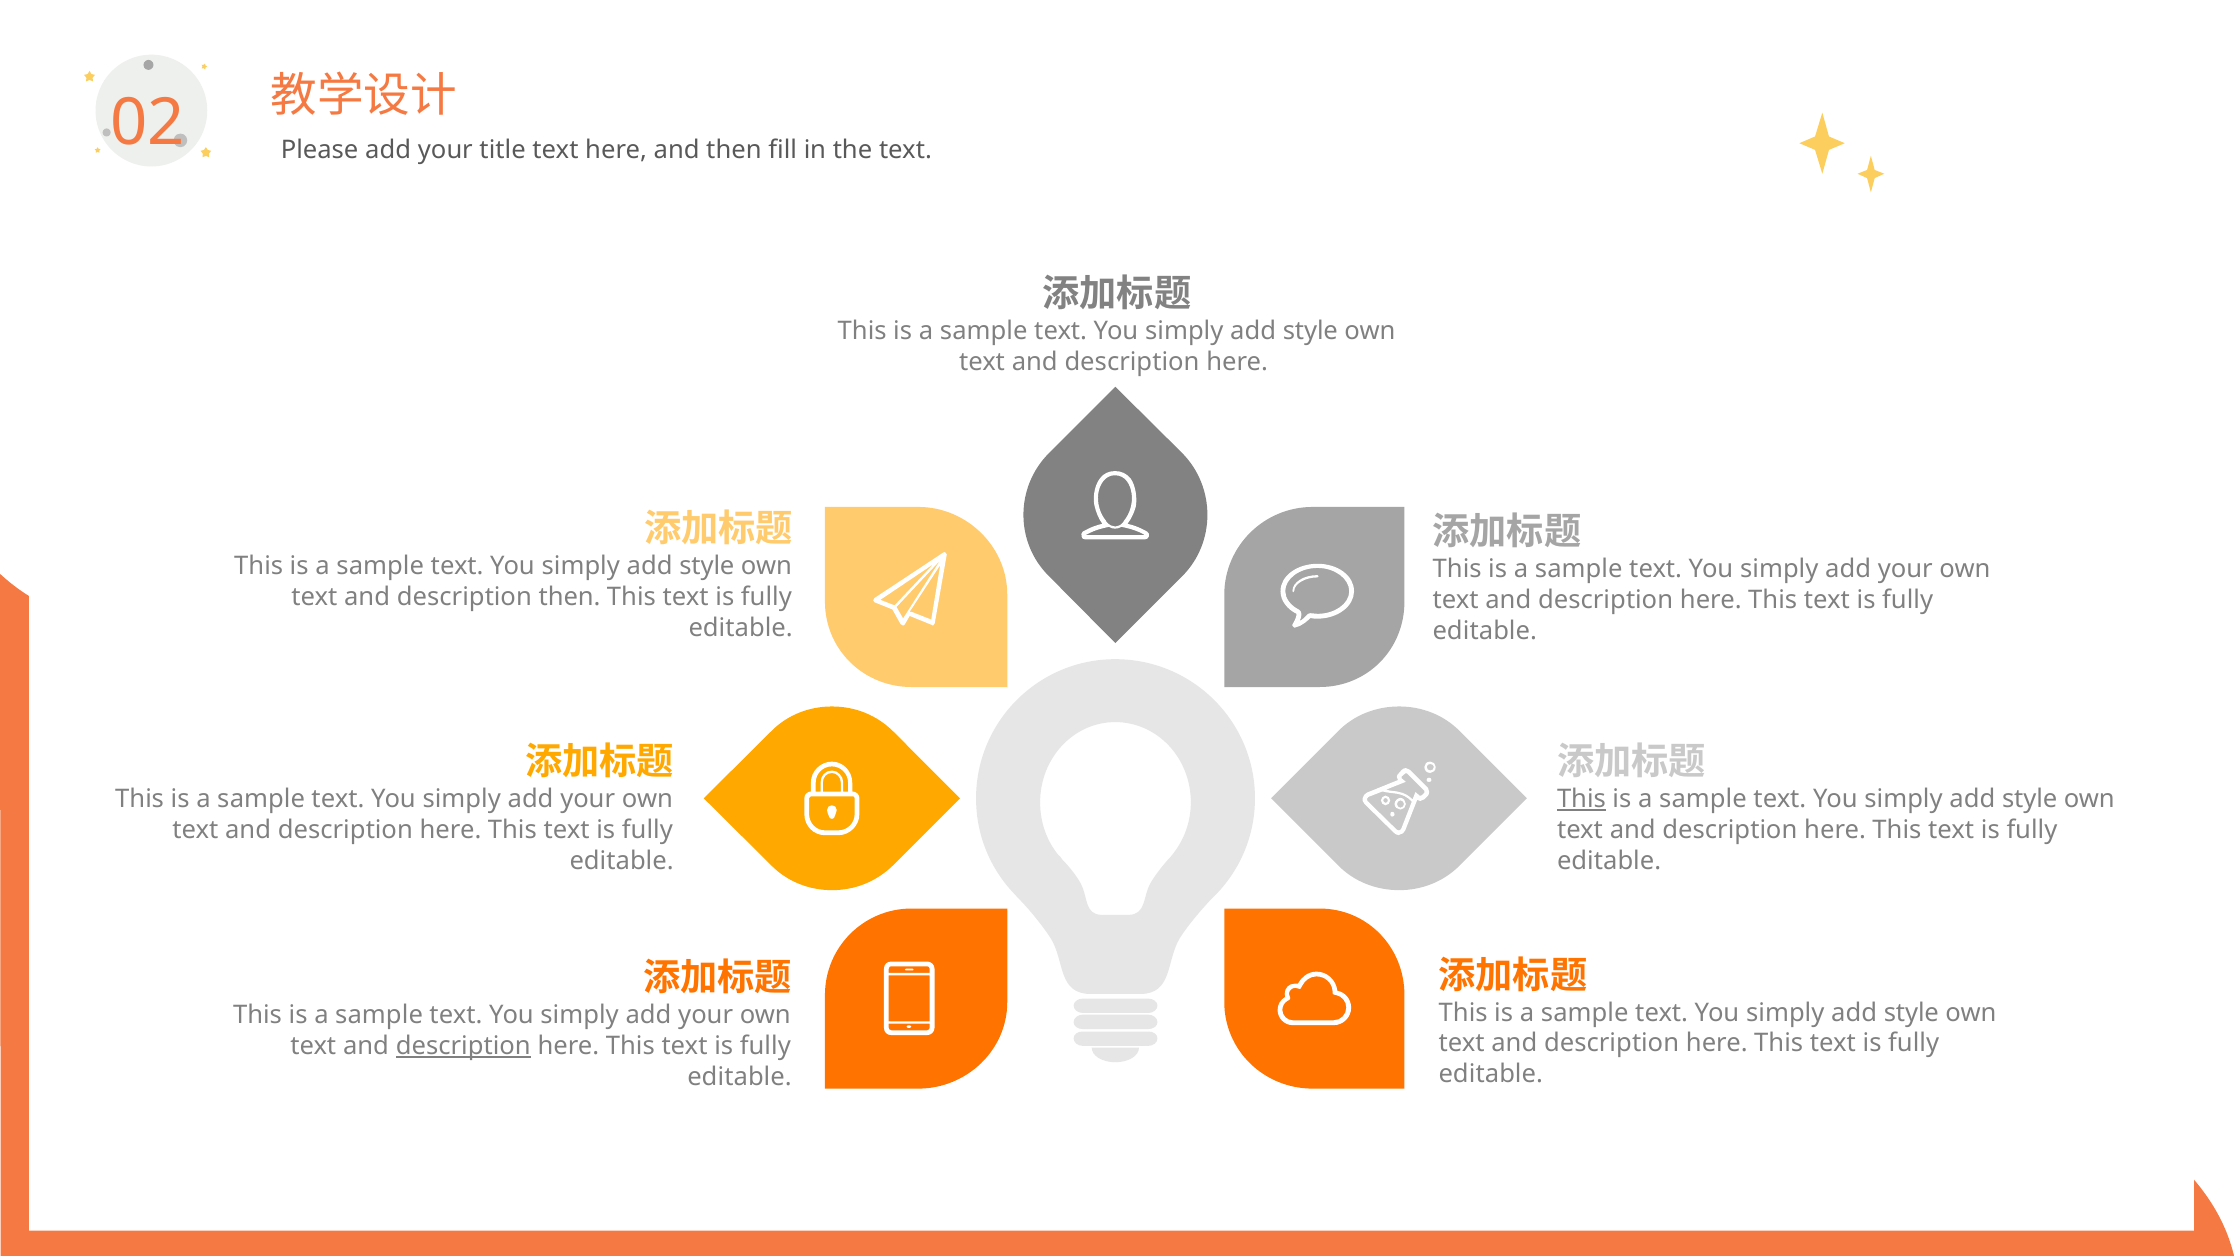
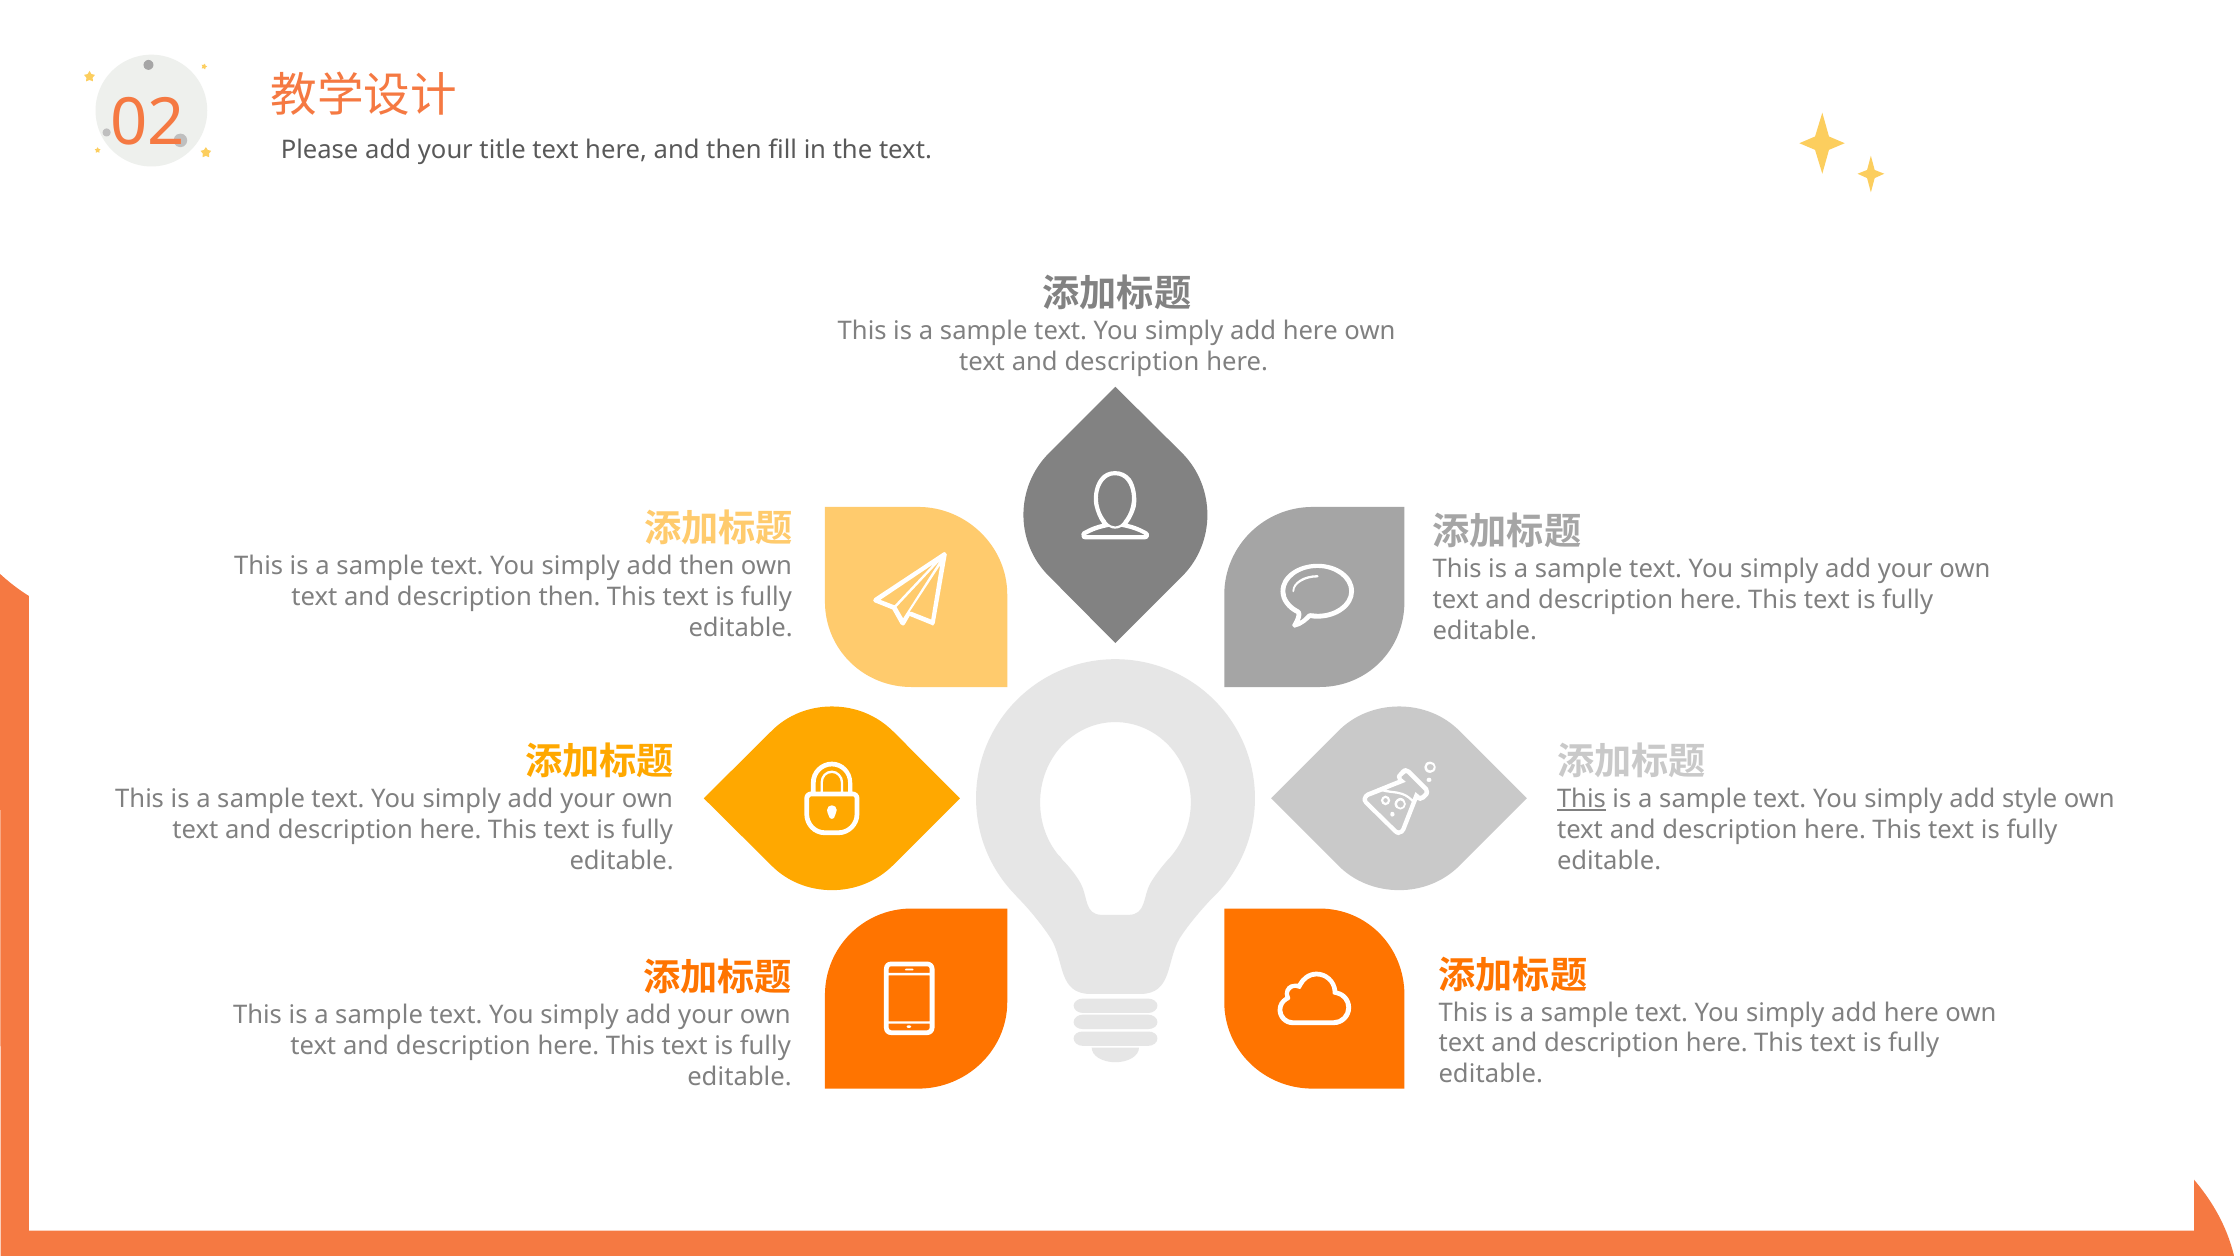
style at (1310, 331): style -> here
style at (707, 567): style -> then
style at (1911, 1013): style -> here
description at (463, 1046) underline: present -> none
